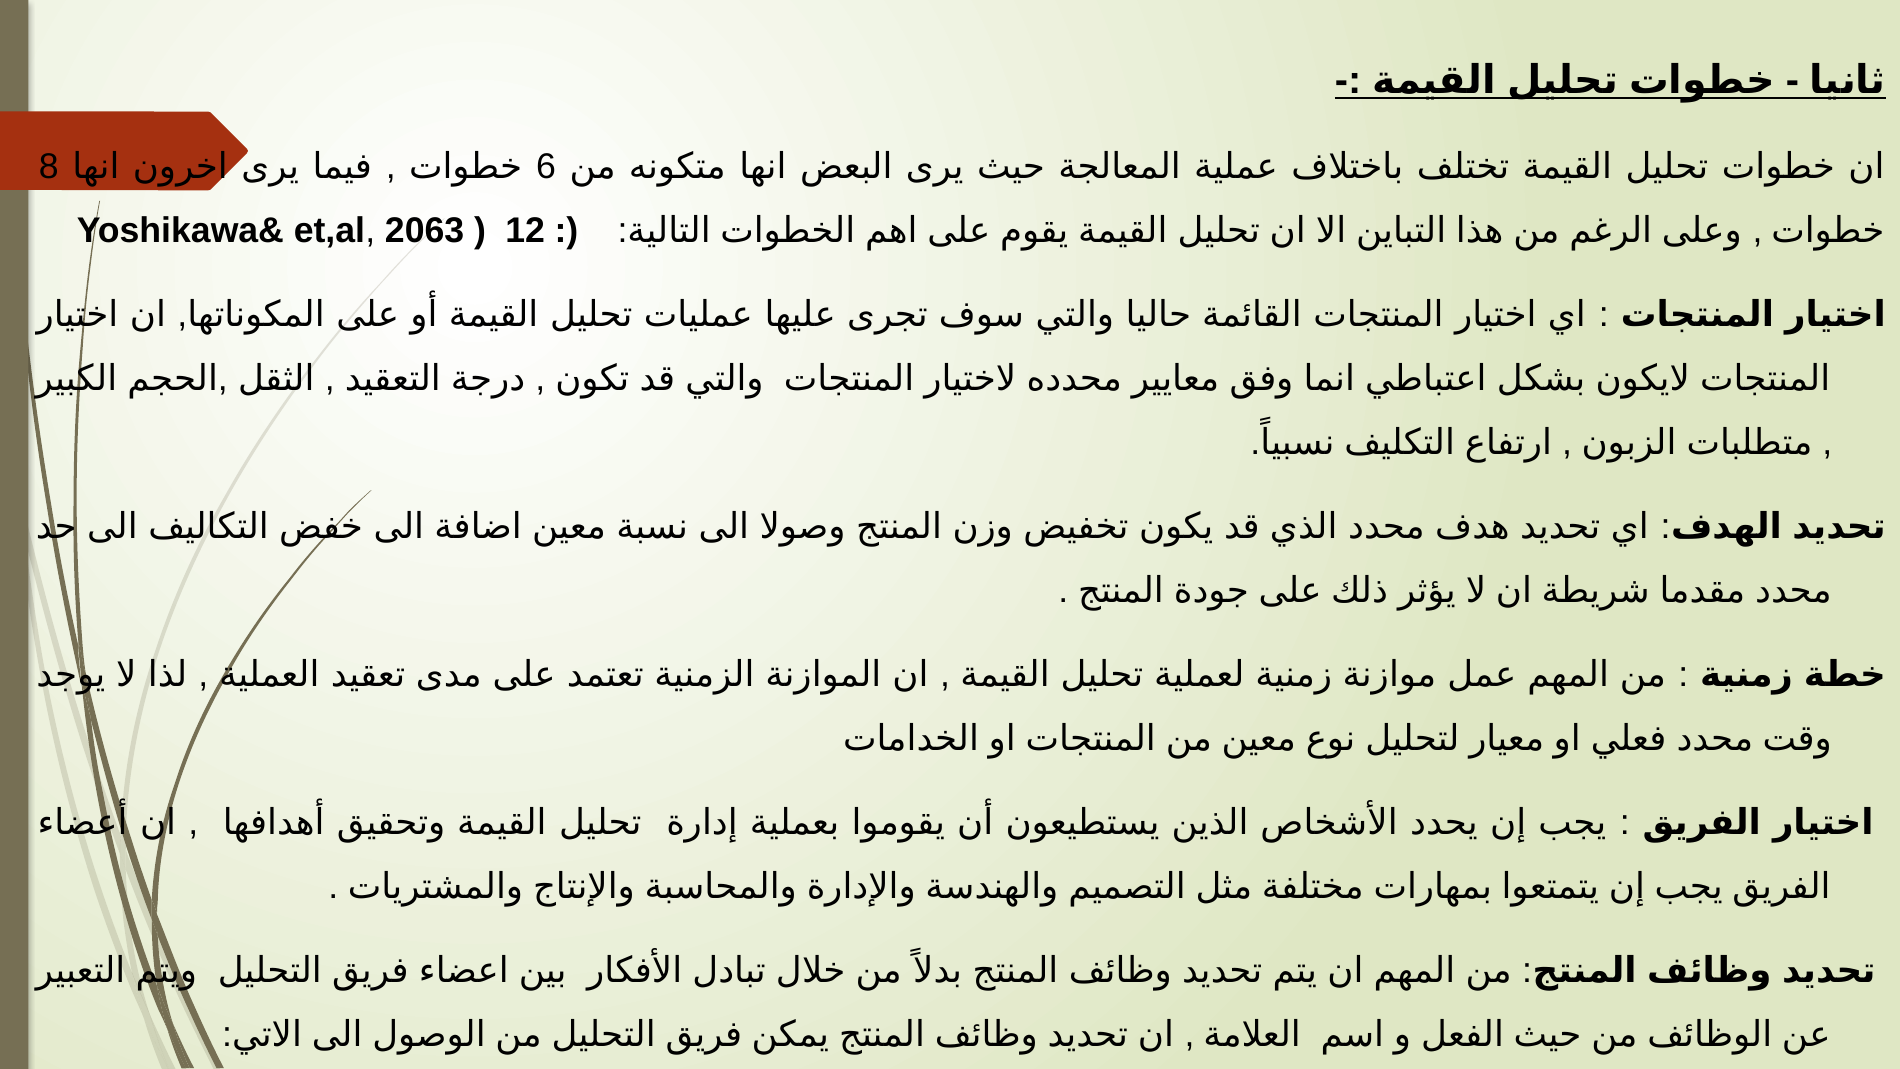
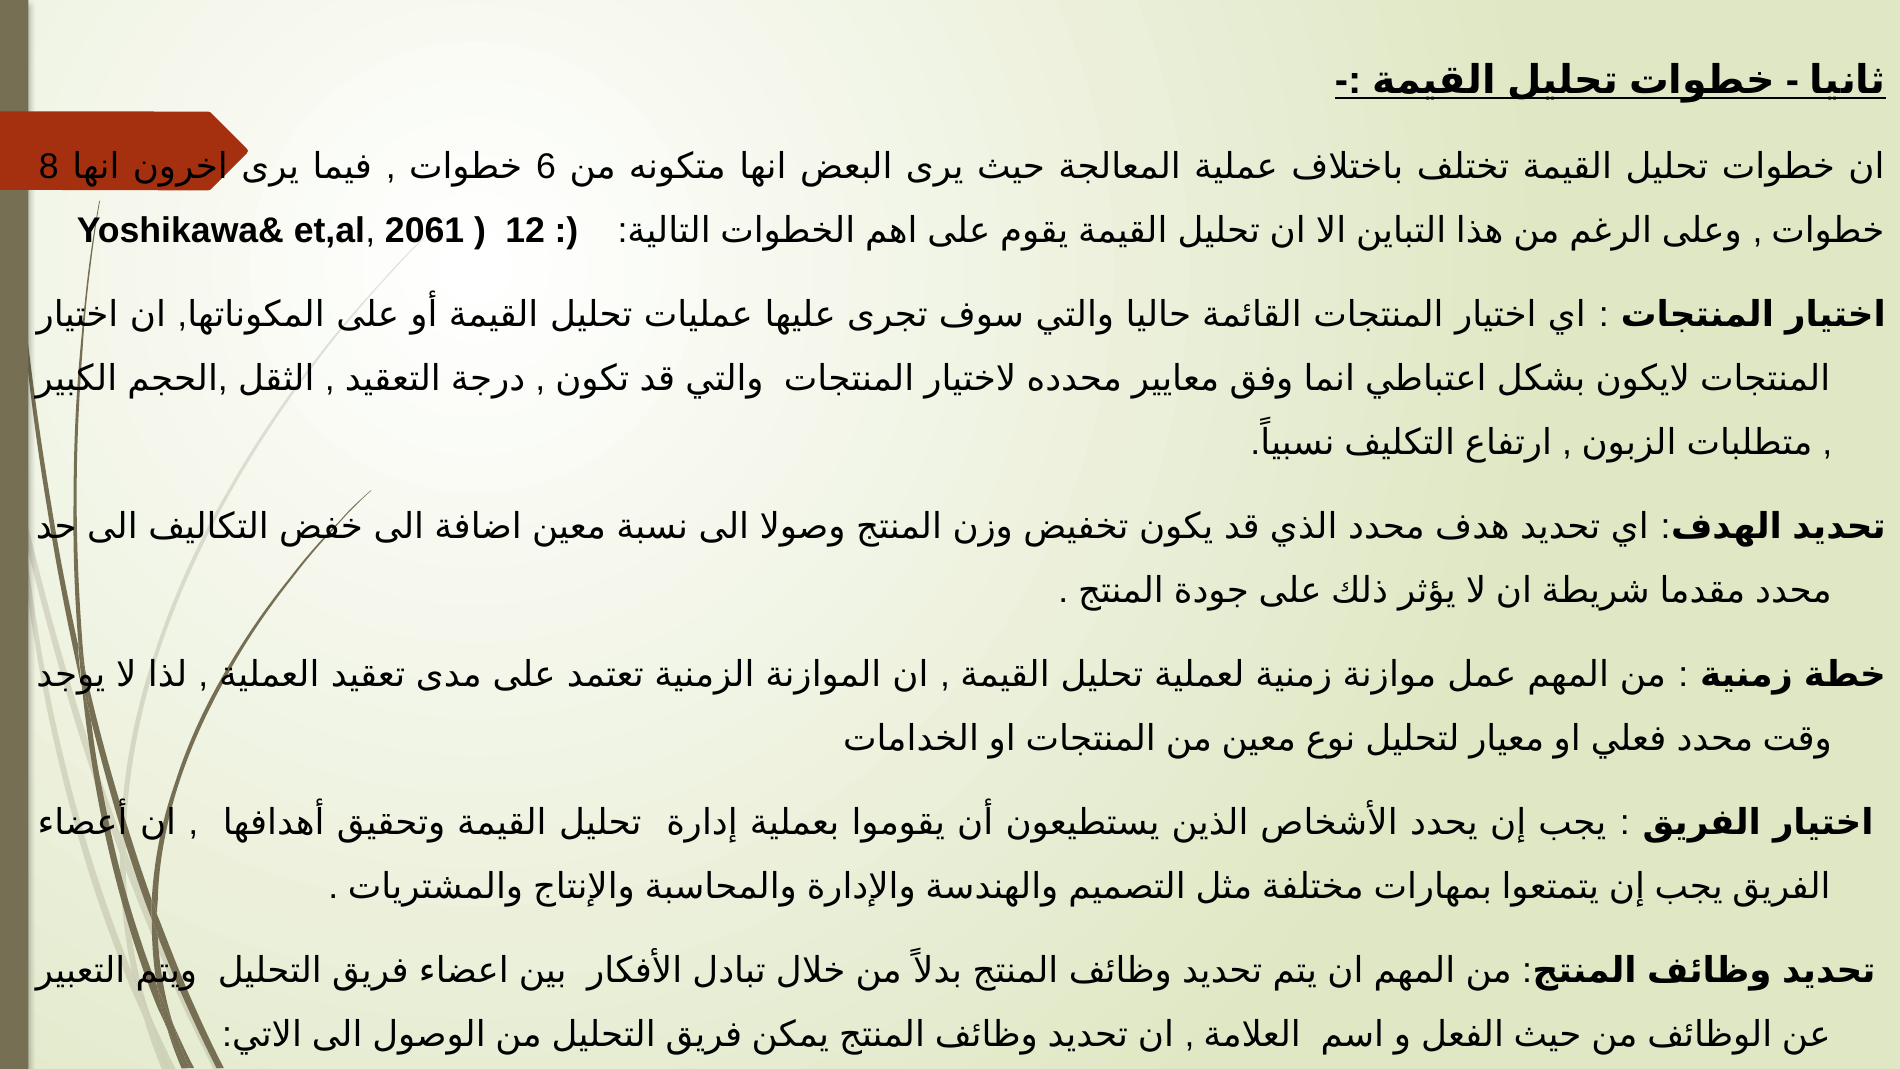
2063: 2063 -> 2061
